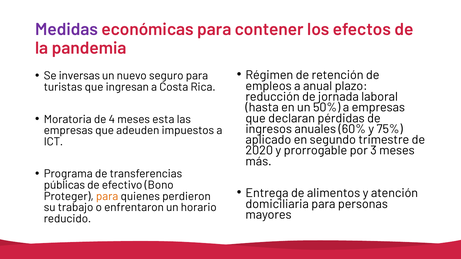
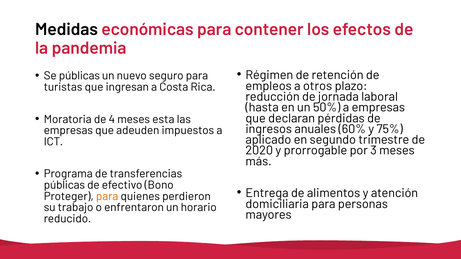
Medidas colour: purple -> black
Se inversas: inversas -> públicas
anual: anual -> otros
